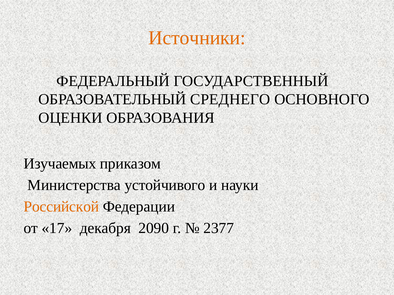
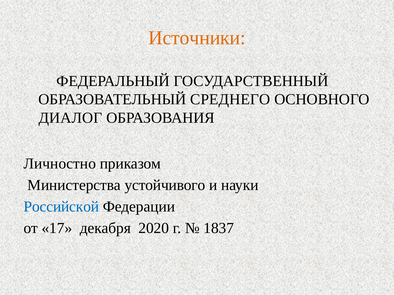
ОЦЕНКИ: ОЦЕНКИ -> ДИАЛОГ
Изучаемых: Изучаемых -> Личностно
Российской colour: orange -> blue
2090: 2090 -> 2020
2377: 2377 -> 1837
